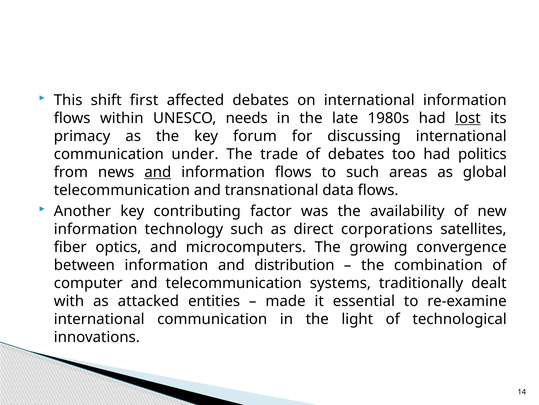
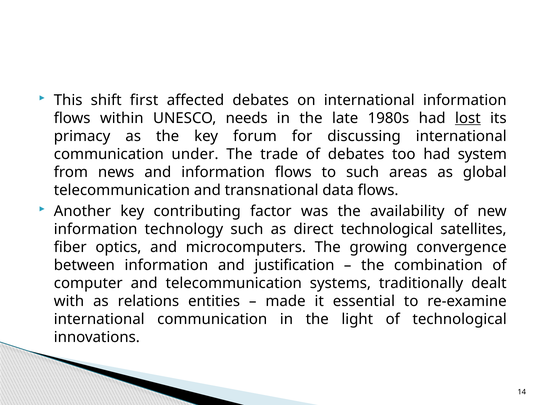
politics: politics -> system
and at (158, 172) underline: present -> none
direct corporations: corporations -> technological
distribution: distribution -> justification
attacked: attacked -> relations
